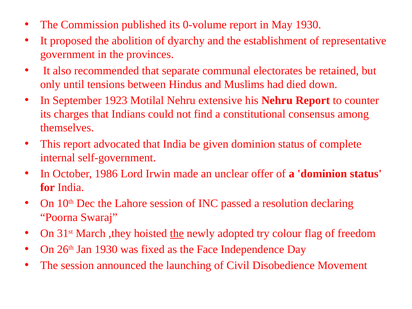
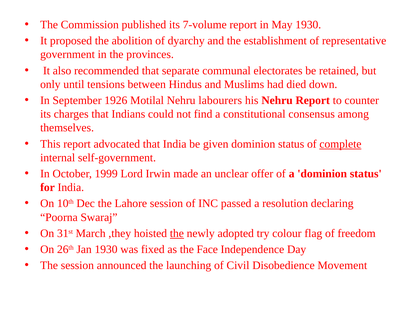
0-volume: 0-volume -> 7-volume
1923: 1923 -> 1926
extensive: extensive -> labourers
complete underline: none -> present
1986: 1986 -> 1999
